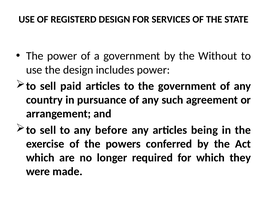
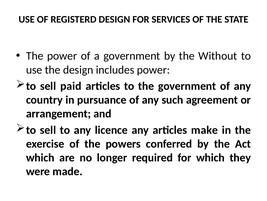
before: before -> licence
being: being -> make
